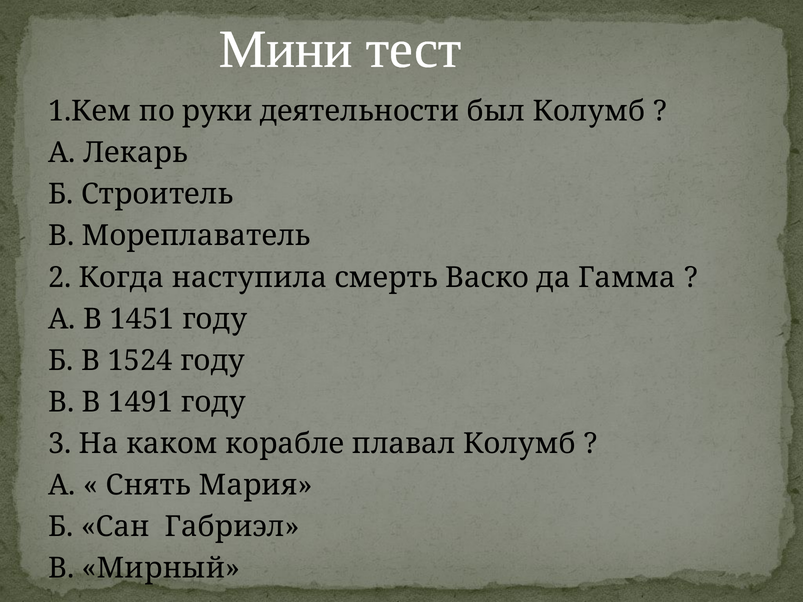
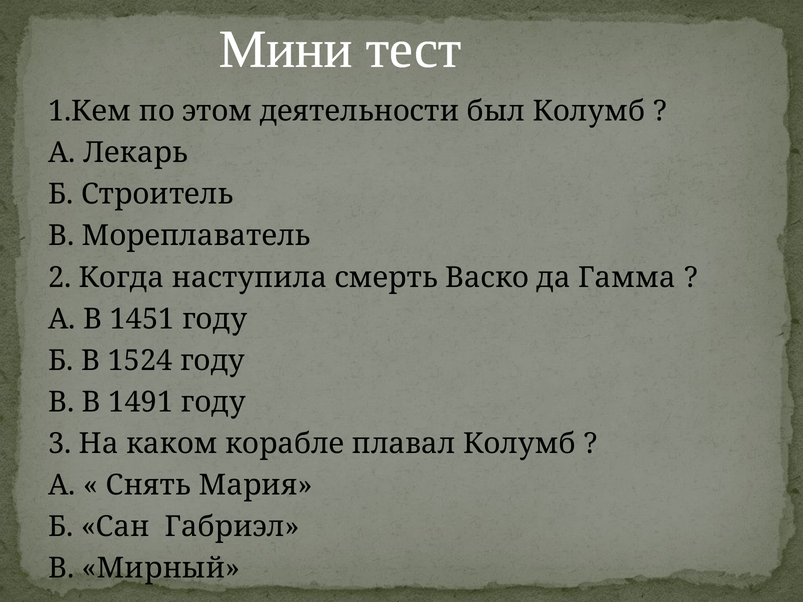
руки: руки -> этом
